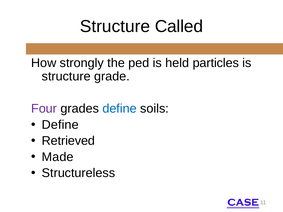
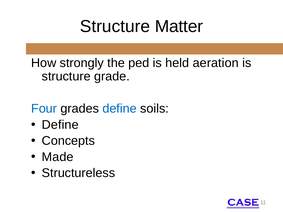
Called: Called -> Matter
particles: particles -> aeration
Four colour: purple -> blue
Retrieved: Retrieved -> Concepts
